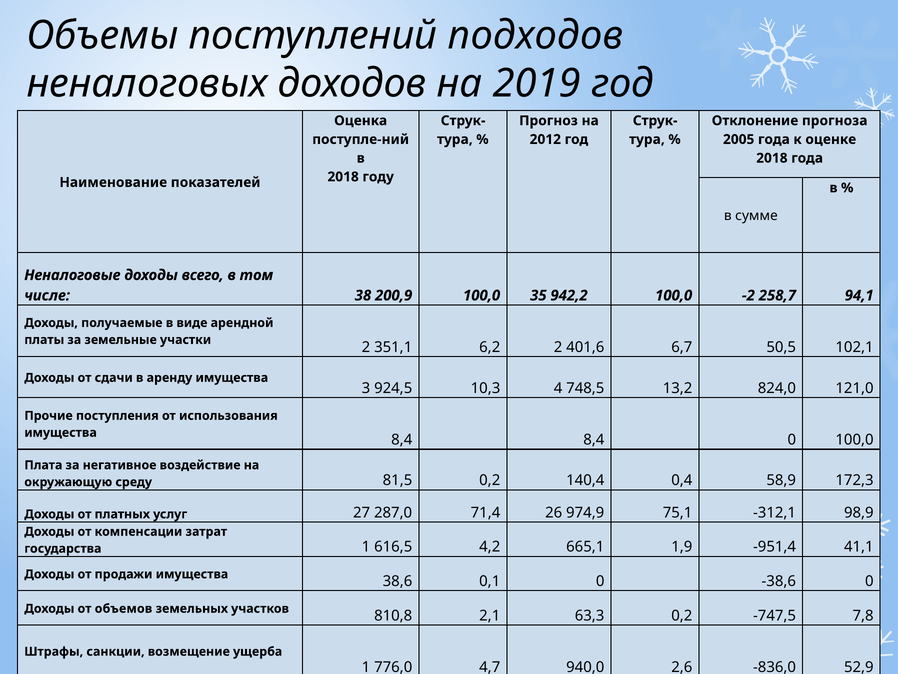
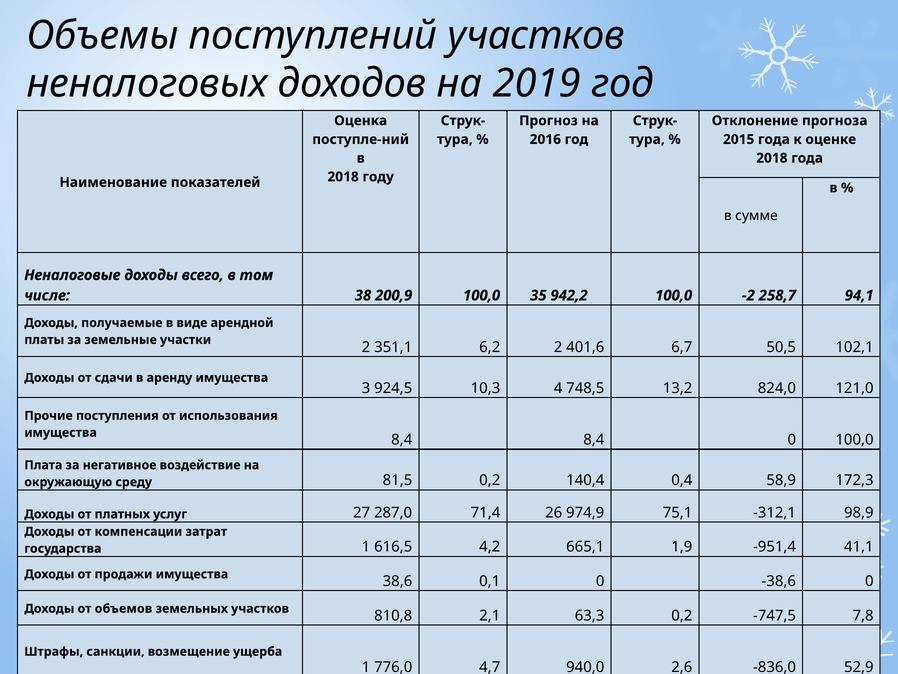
поступлений подходов: подходов -> участков
2012: 2012 -> 2016
2005: 2005 -> 2015
